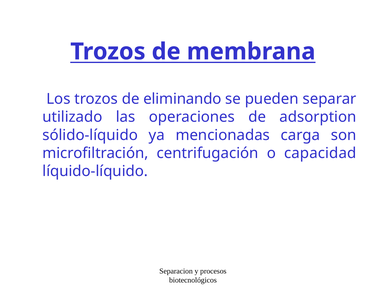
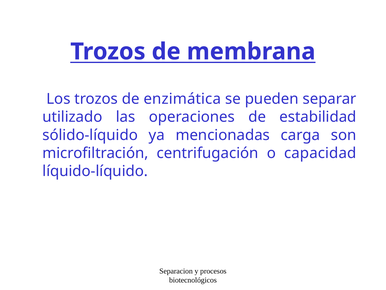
eliminando: eliminando -> enzimática
adsorption: adsorption -> estabilidad
